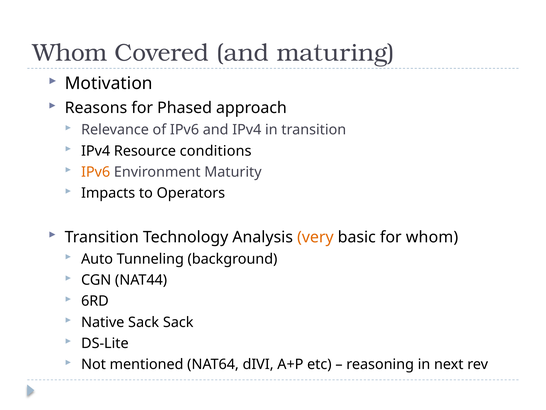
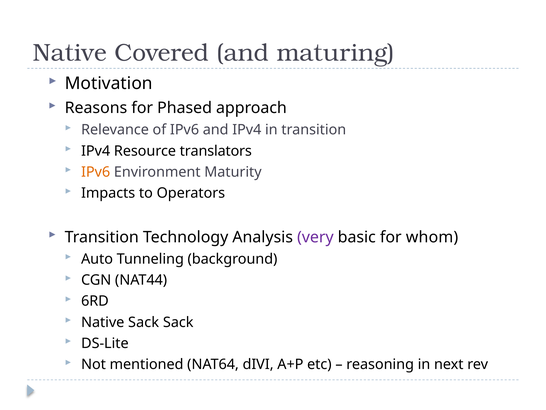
Whom at (70, 53): Whom -> Native
conditions: conditions -> translators
very colour: orange -> purple
